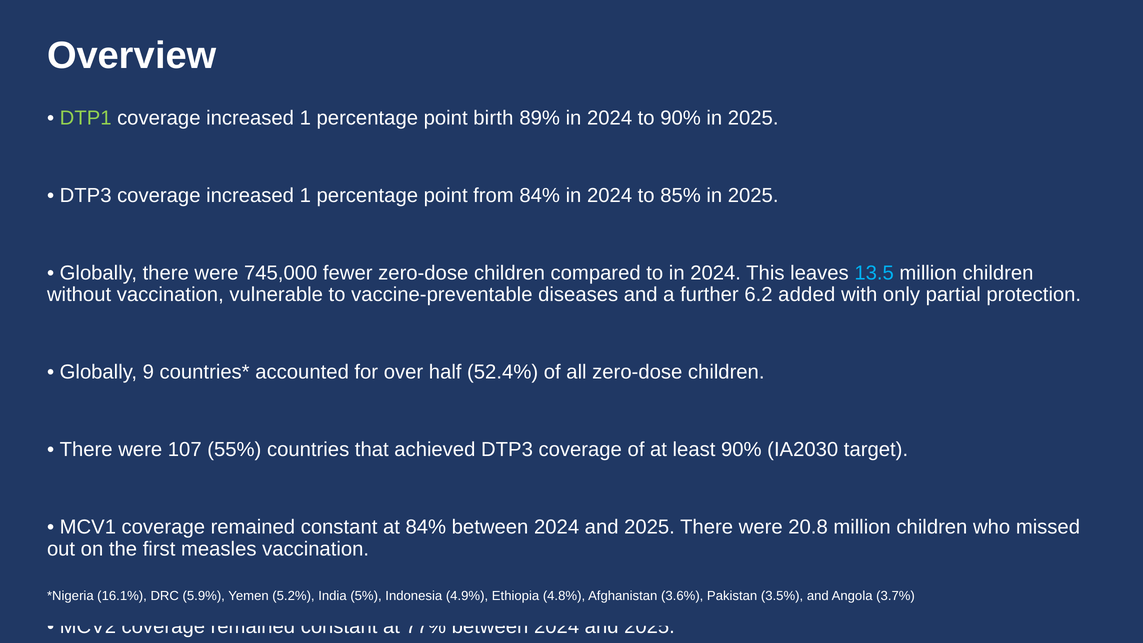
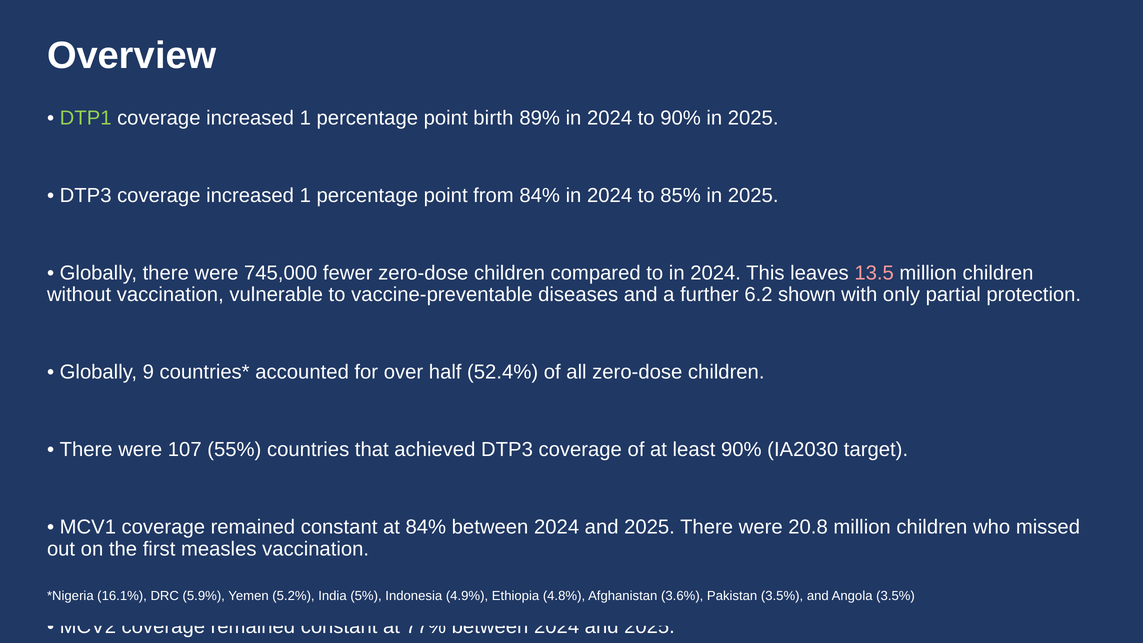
13.5 colour: light blue -> pink
added: added -> shown
Angola 3.7%: 3.7% -> 3.5%
